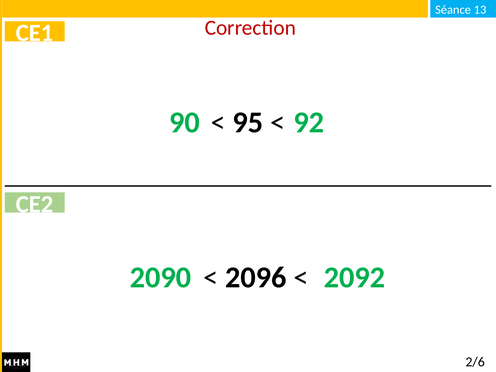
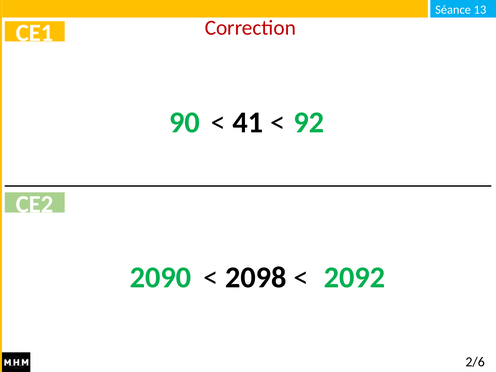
95: 95 -> 41
2096: 2096 -> 2098
